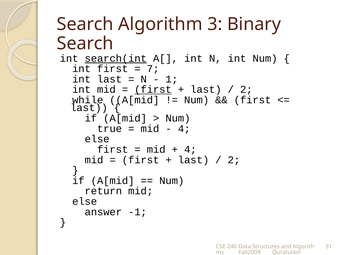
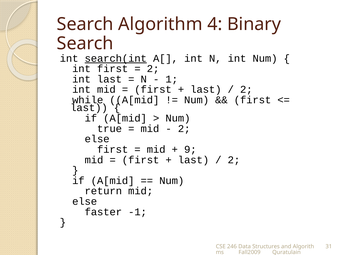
3: 3 -> 4
7 at (153, 69): 7 -> 2
first at (153, 90) underline: present -> none
4 at (184, 129): 4 -> 2
4 at (190, 149): 4 -> 9
answer: answer -> faster
